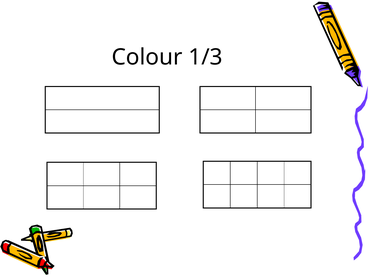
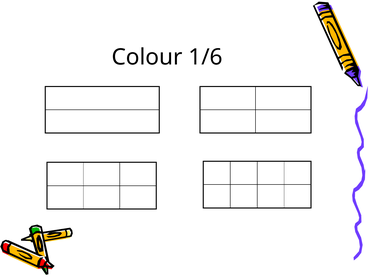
1/3: 1/3 -> 1/6
